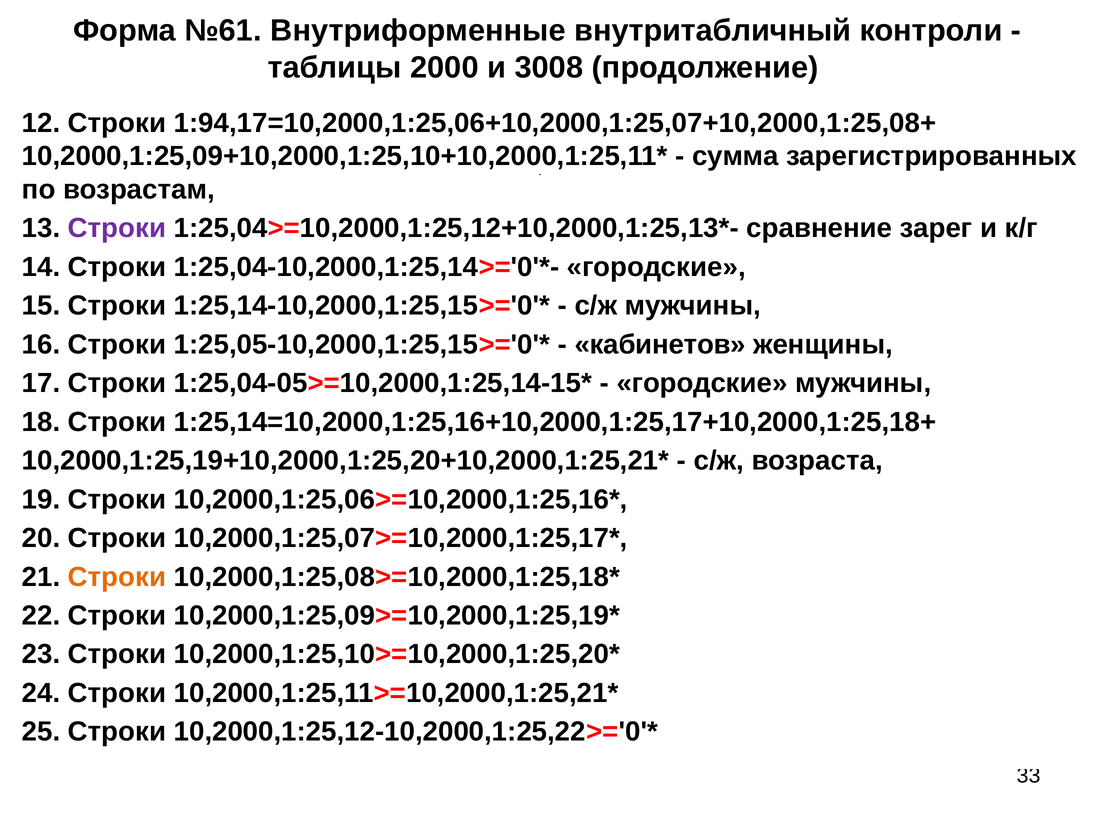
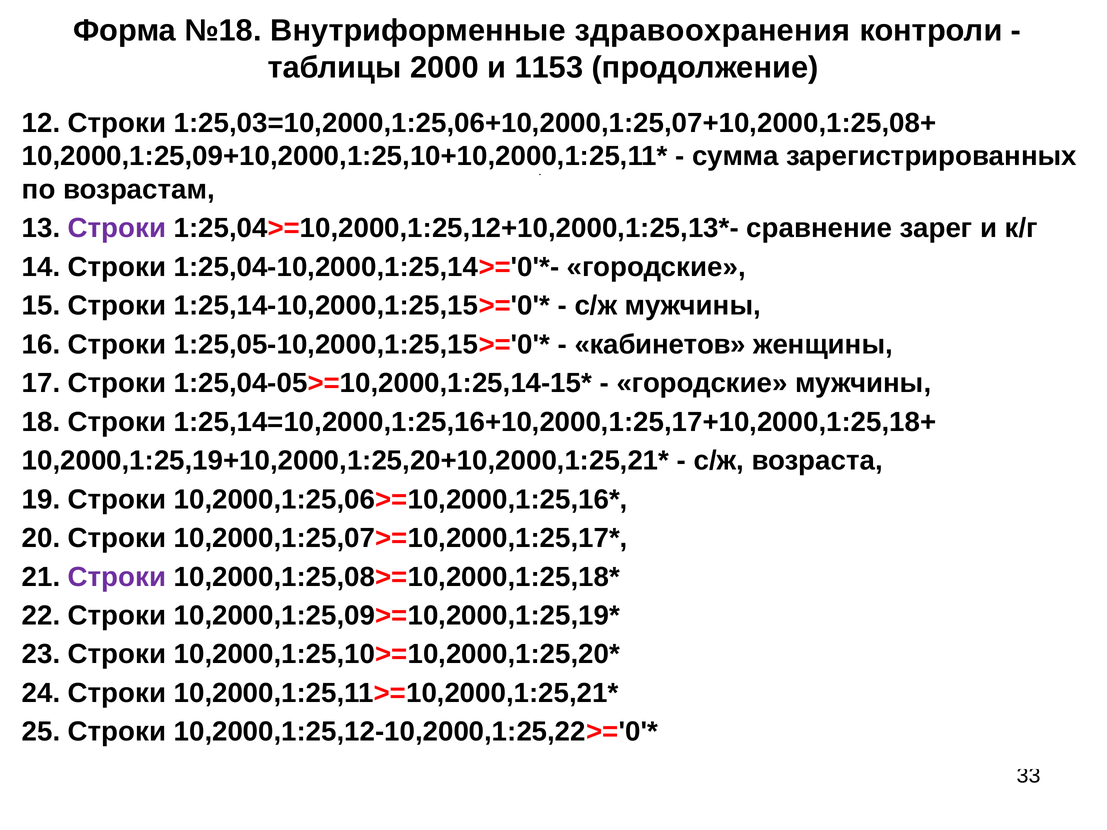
№61: №61 -> №18
внутритабличный: внутритабличный -> здравоохранения
3008: 3008 -> 1153
1:94,17=10,2000,1:25,06+10,2000,1:25,07+10,2000,1:25,08+: 1:94,17=10,2000,1:25,06+10,2000,1:25,07+10,2000,1:25,08+ -> 1:25,03=10,2000,1:25,06+10,2000,1:25,07+10,2000,1:25,08+
Строки at (117, 577) colour: orange -> purple
